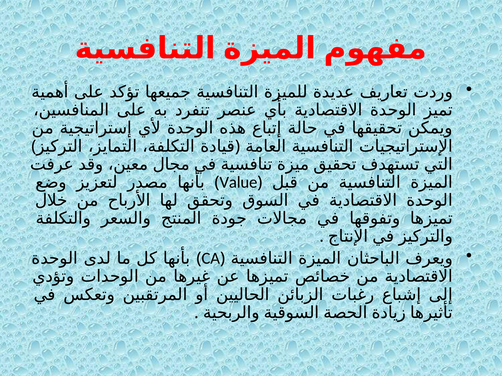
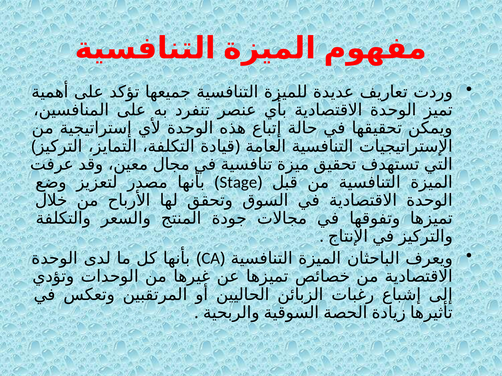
Value: Value -> Stage
